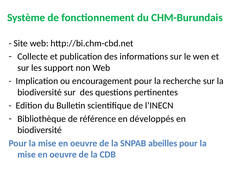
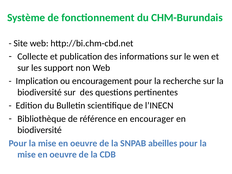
développés: développés -> encourager
